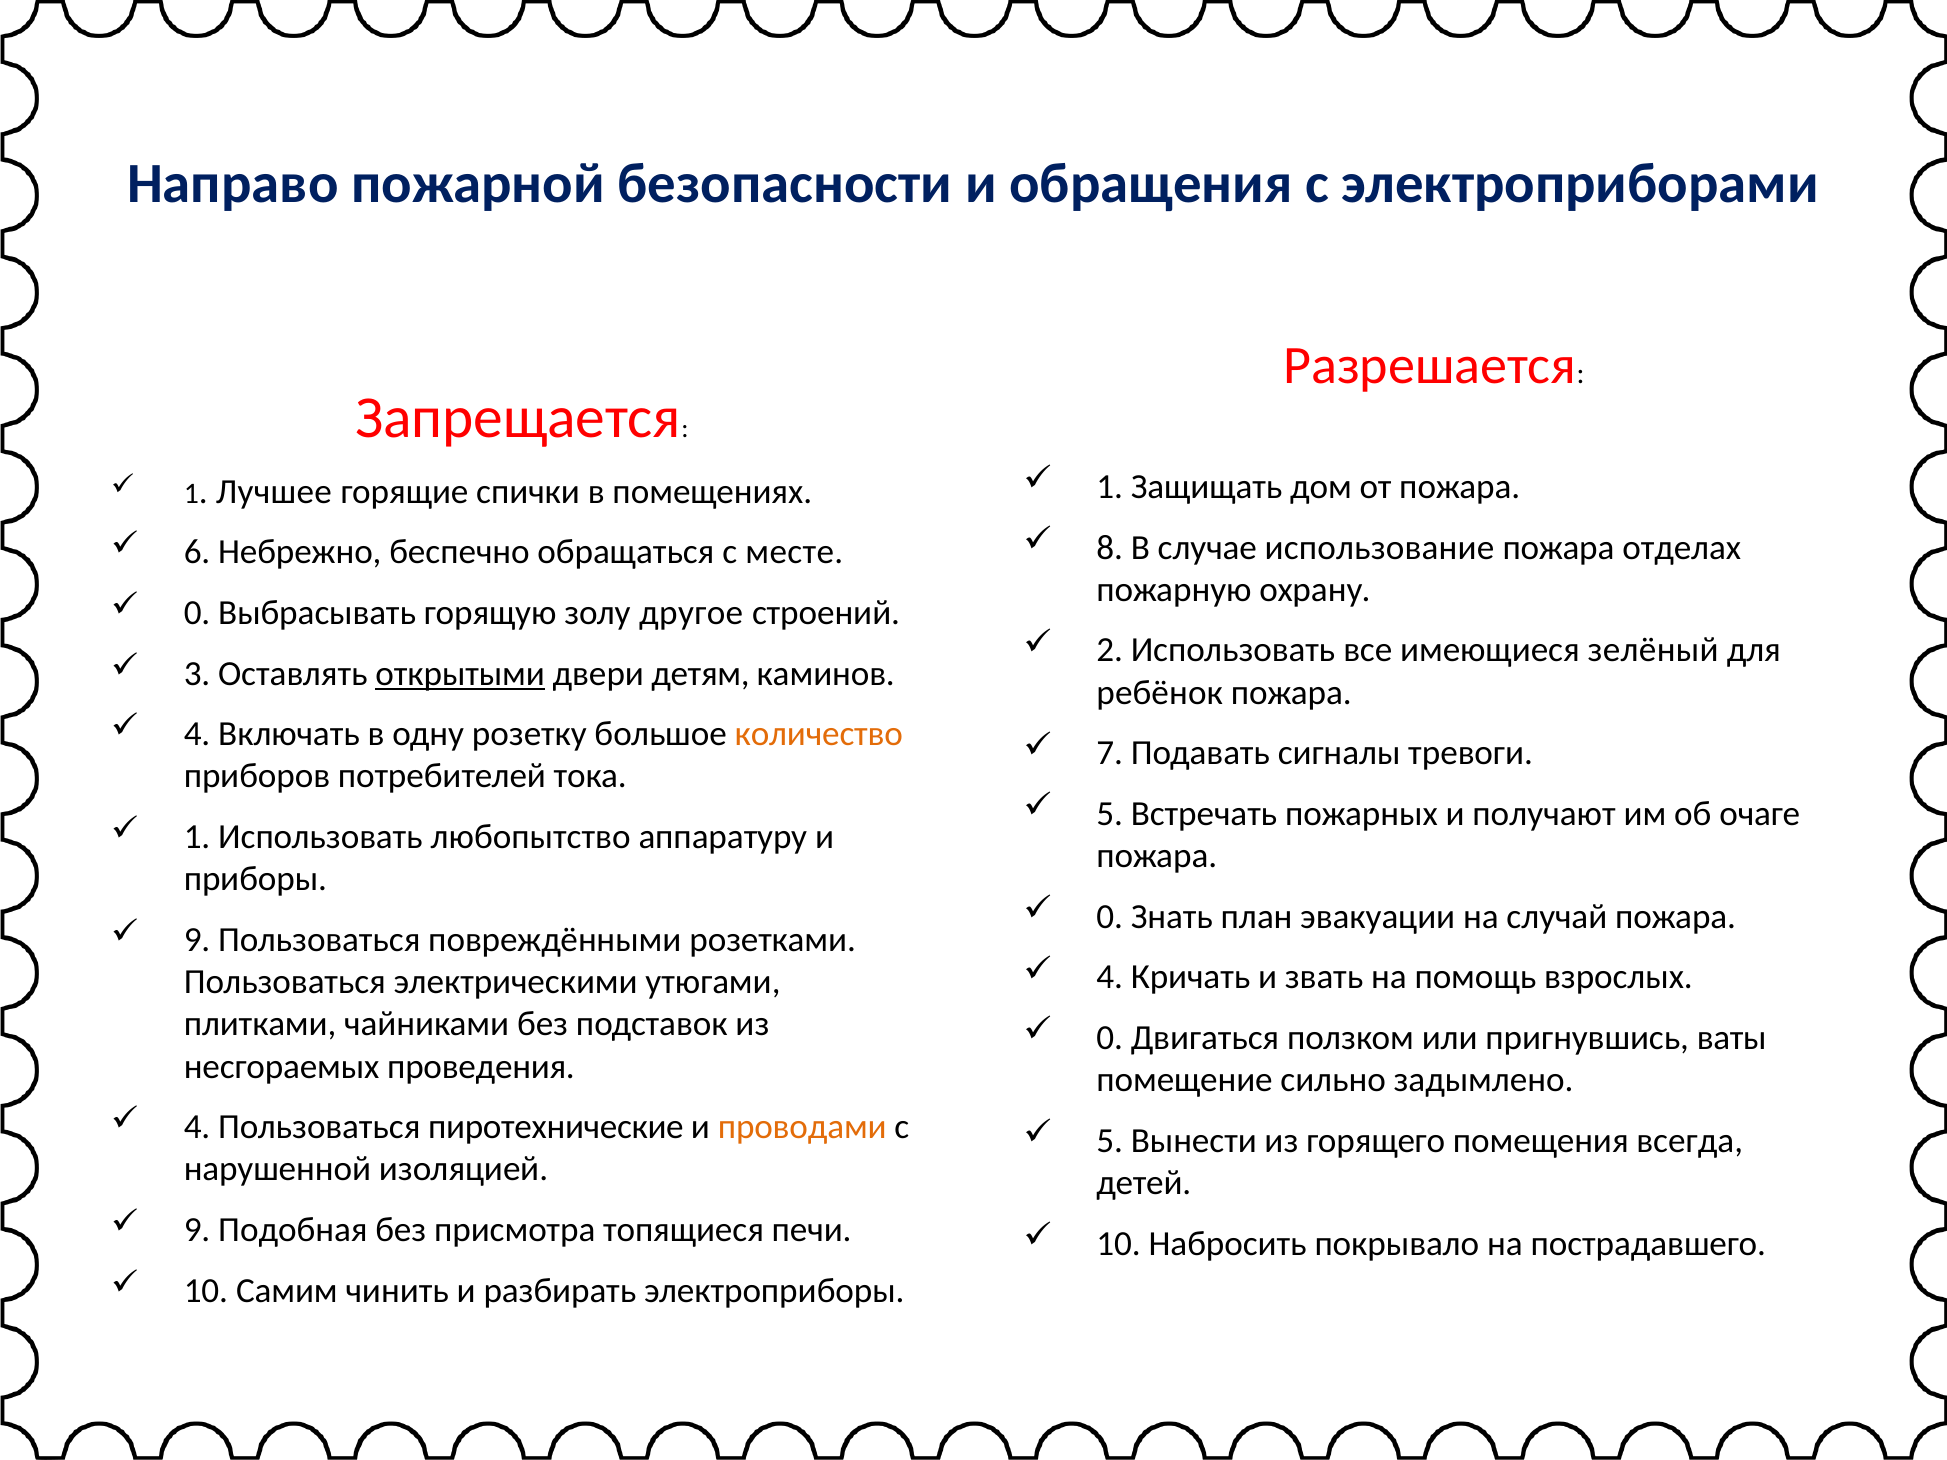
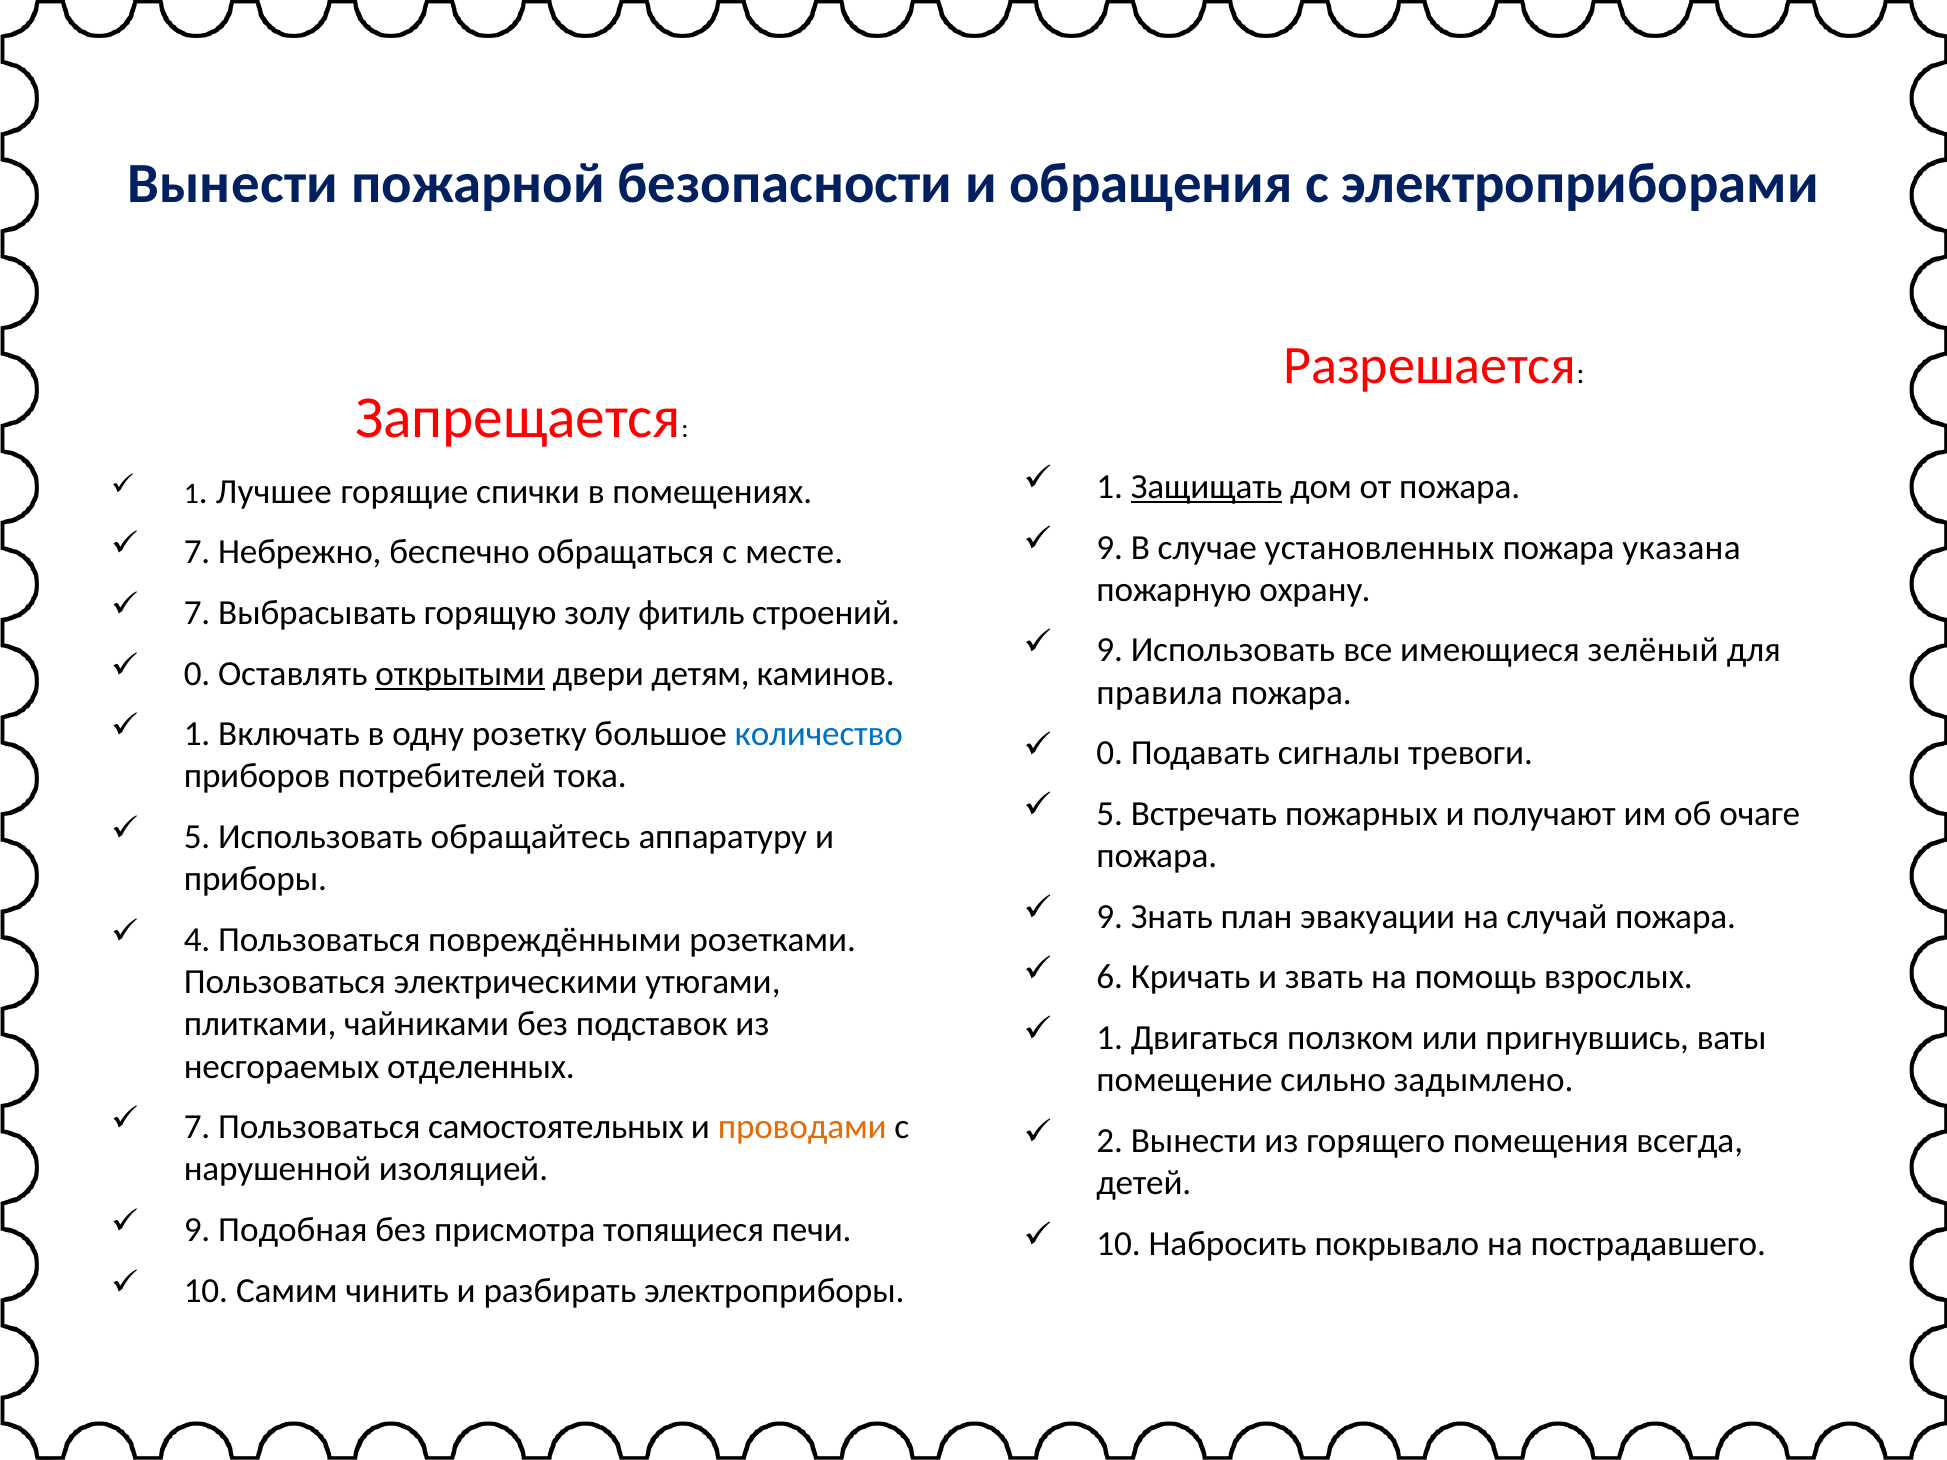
Направо at (233, 184): Направо -> Вынести
Защищать underline: none -> present
8 at (1110, 548): 8 -> 9
использование: использование -> установленных
отделах: отделах -> указана
6 at (197, 552): 6 -> 7
0 at (197, 613): 0 -> 7
другое: другое -> фитиль
2 at (1110, 650): 2 -> 9
3 at (197, 674): 3 -> 0
ребёнок: ребёнок -> правила
4 at (197, 734): 4 -> 1
количество colour: orange -> blue
7 at (1110, 753): 7 -> 0
1 at (197, 837): 1 -> 5
любопытство: любопытство -> обращайтесь
0 at (1110, 917): 0 -> 9
9 at (197, 940): 9 -> 4
4 at (1110, 977): 4 -> 6
0 at (1110, 1038): 0 -> 1
проведения: проведения -> отделенных
4 at (197, 1127): 4 -> 7
пиротехнические: пиротехнические -> самостоятельных
5 at (1110, 1141): 5 -> 2
